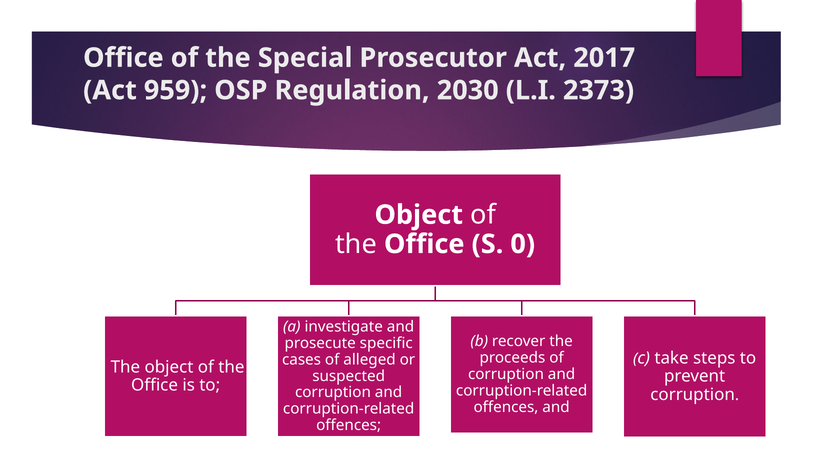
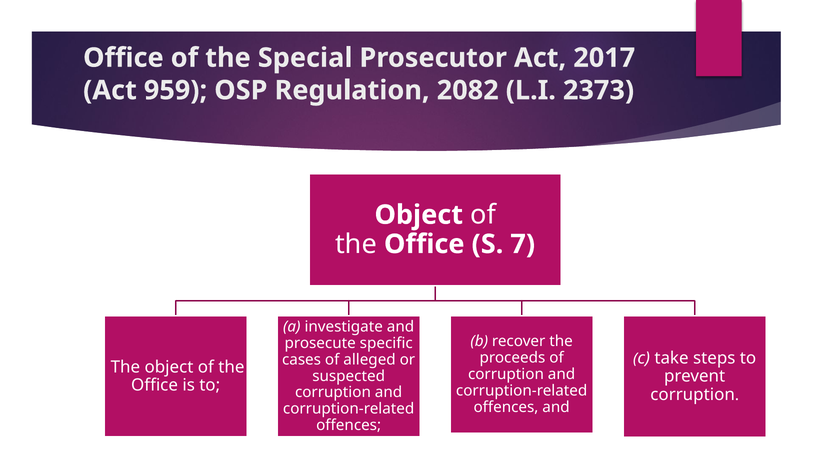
2030: 2030 -> 2082
0: 0 -> 7
